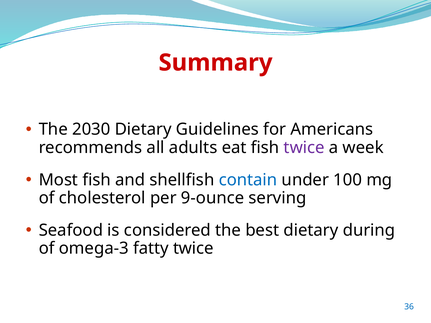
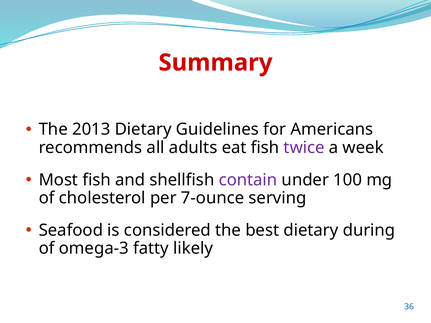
2030: 2030 -> 2013
contain colour: blue -> purple
9-ounce: 9-ounce -> 7-ounce
fatty twice: twice -> likely
